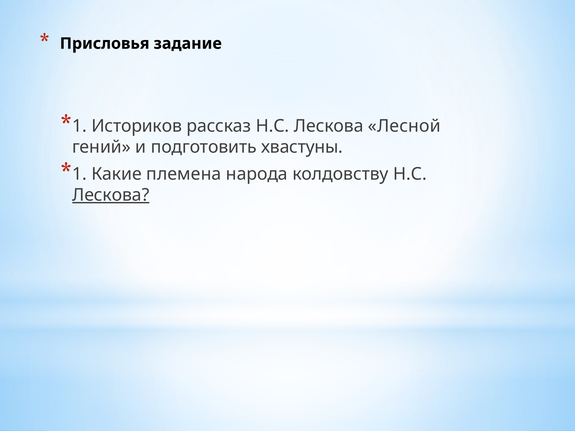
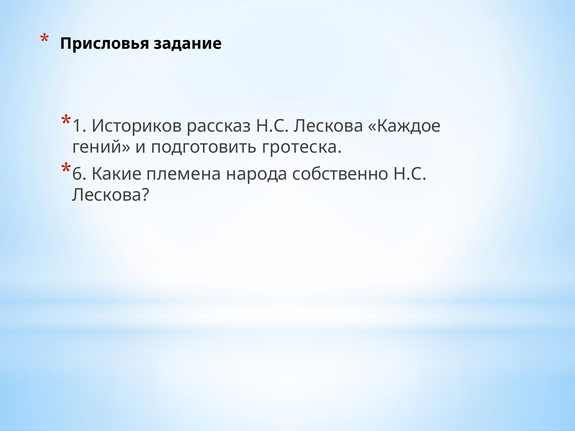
Лесной: Лесной -> Каждое
хвастуны: хвастуны -> гротеска
1 at (80, 174): 1 -> 6
колдовству: колдовству -> собственно
Лескова at (111, 195) underline: present -> none
